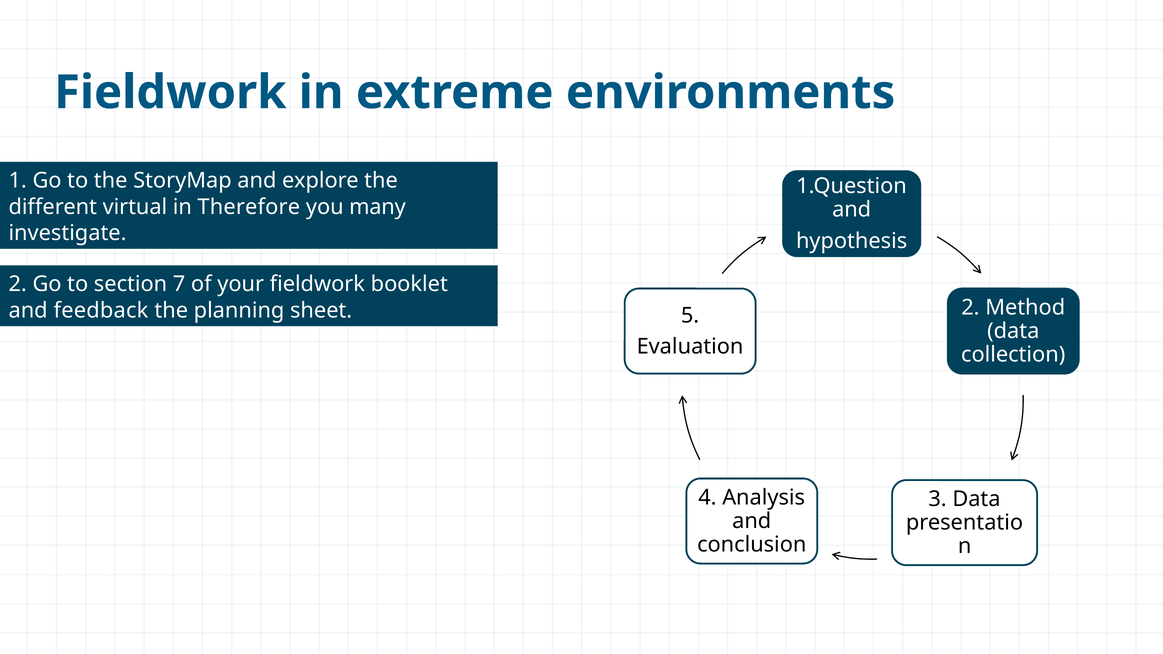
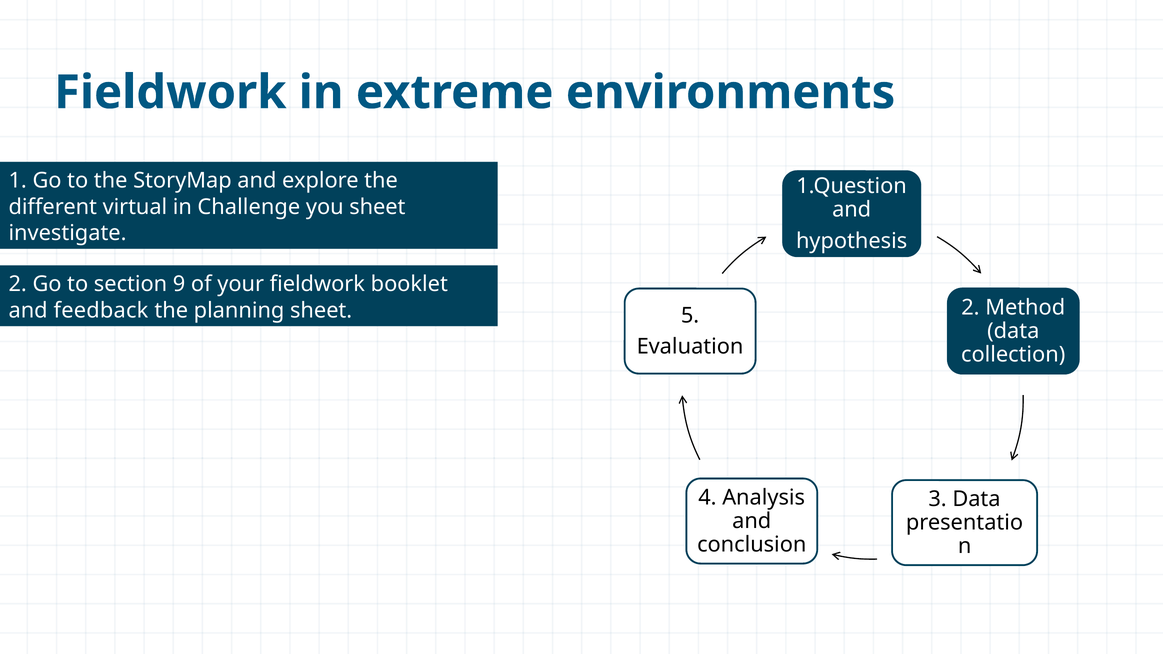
Therefore: Therefore -> Challenge
you many: many -> sheet
7: 7 -> 9
